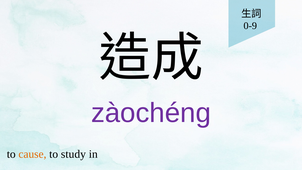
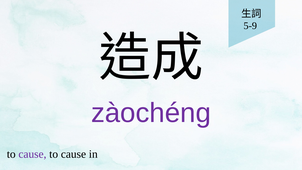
0-9: 0-9 -> 5-9
cause at (32, 154) colour: orange -> purple
study at (73, 154): study -> cause
